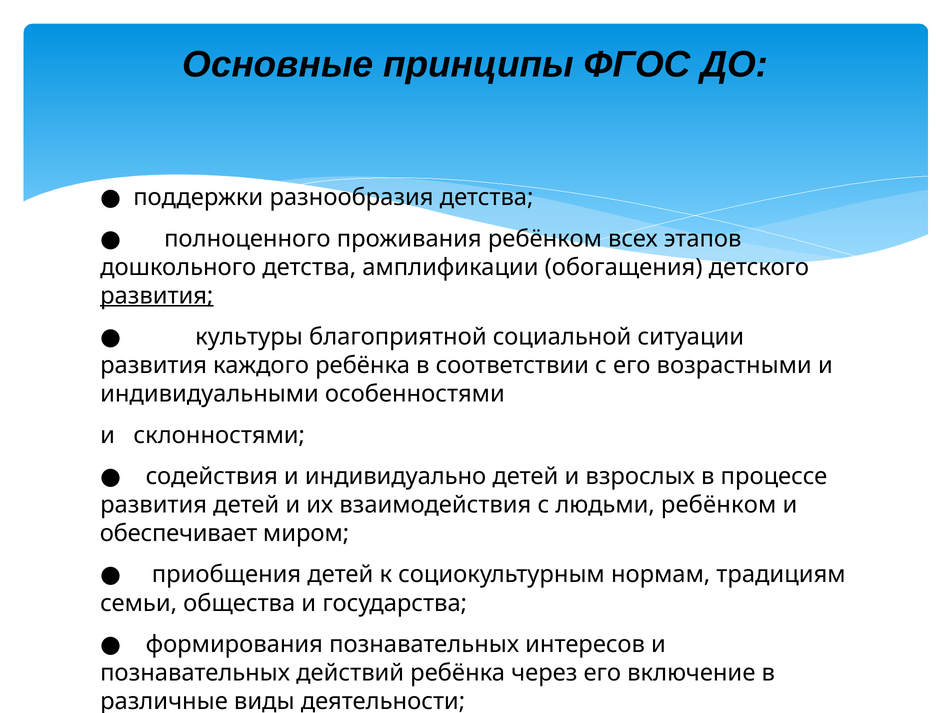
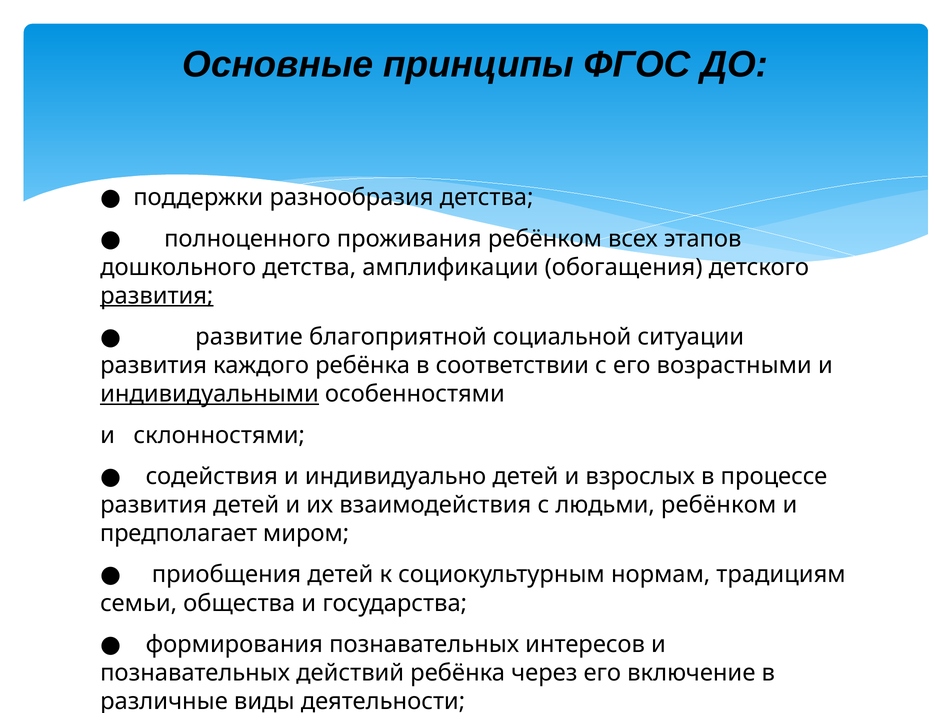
культуры: культуры -> развитие
индивидуальными underline: none -> present
обеспечивает: обеспечивает -> предполагает
